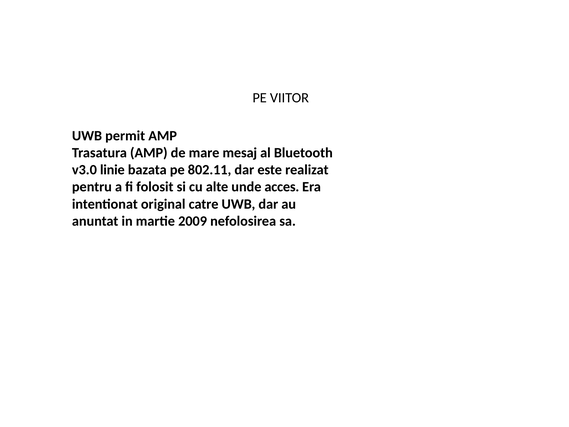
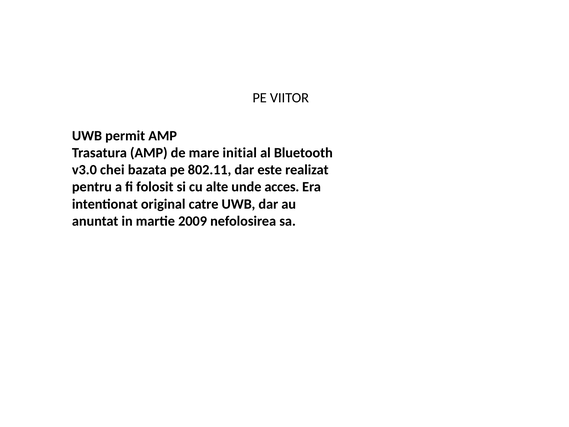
mesaj: mesaj -> initial
linie: linie -> chei
